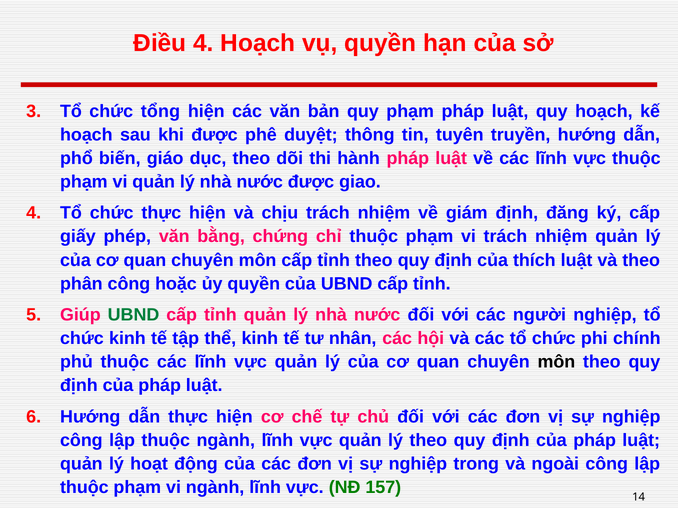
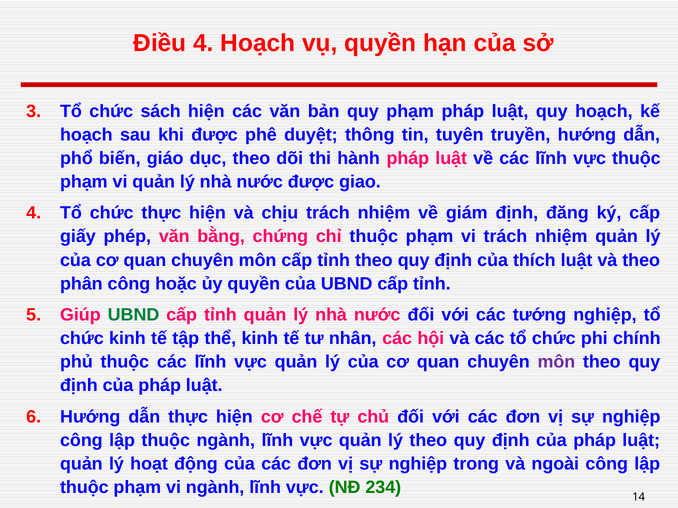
tổng: tổng -> sách
người: người -> tướng
môn at (556, 362) colour: black -> purple
157: 157 -> 234
